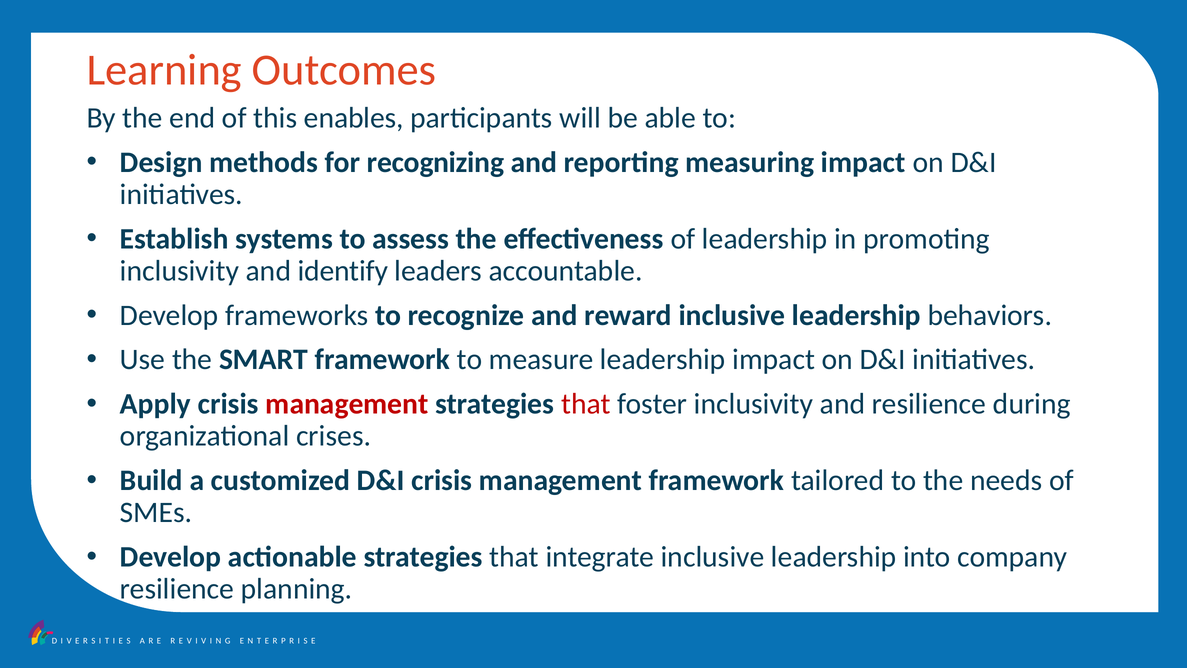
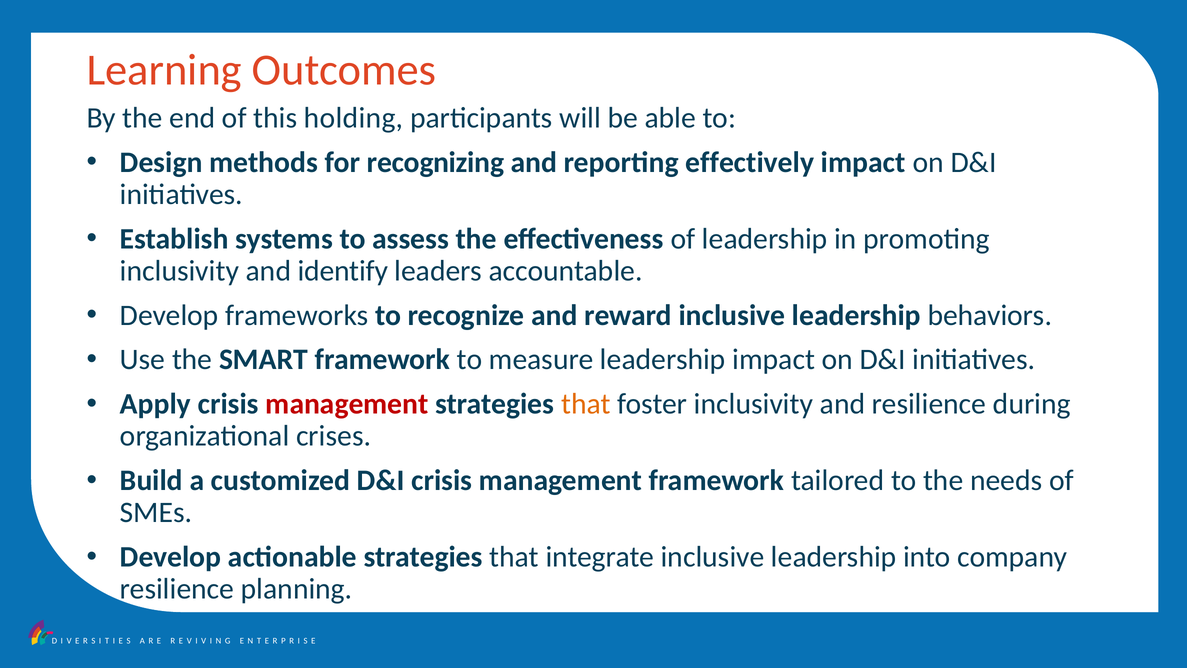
enables: enables -> holding
measuring: measuring -> effectively
that at (586, 404) colour: red -> orange
